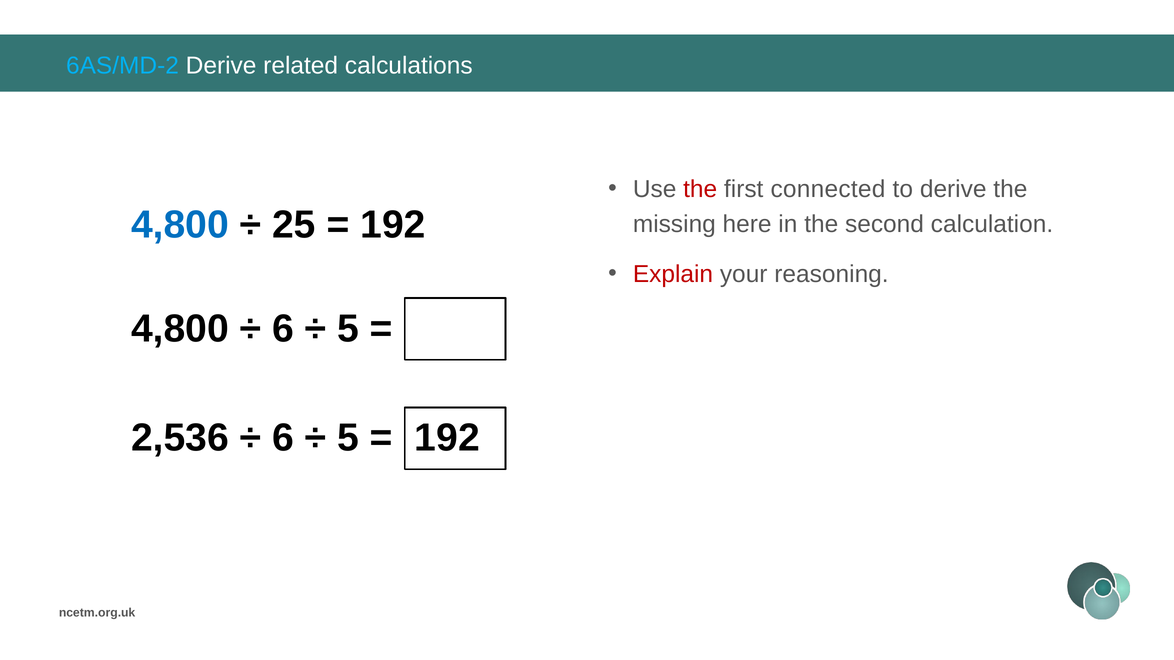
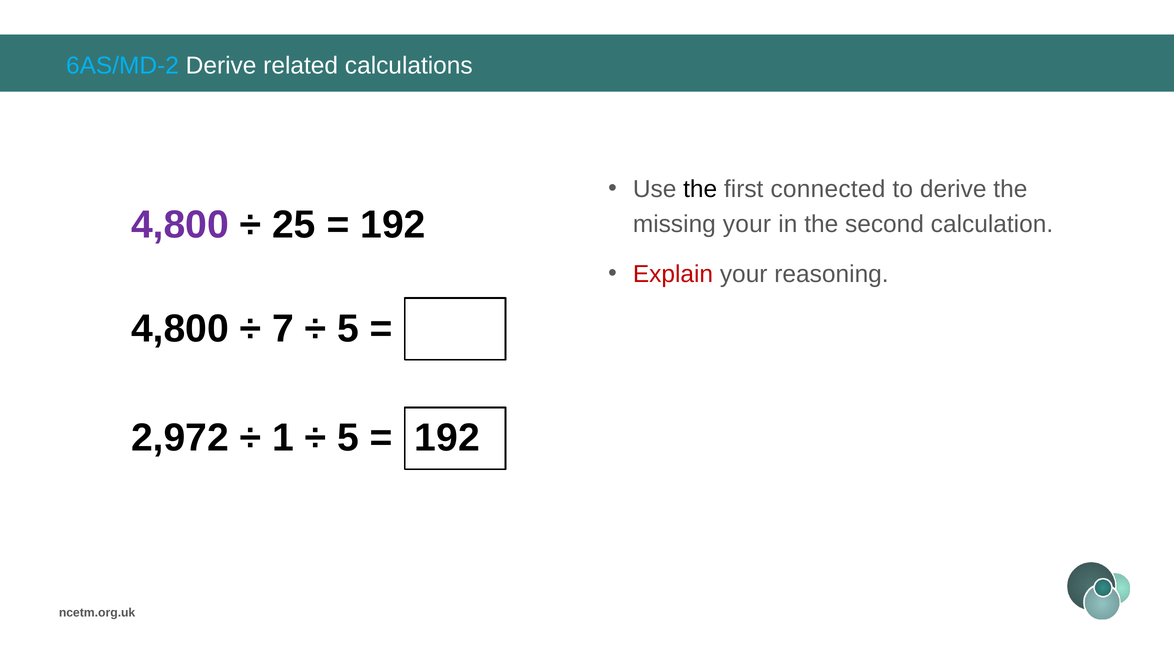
the at (700, 189) colour: red -> black
4,800 at (180, 225) colour: blue -> purple
missing here: here -> your
6 at (283, 329): 6 -> 7
2,536: 2,536 -> 2,972
6 at (283, 438): 6 -> 1
